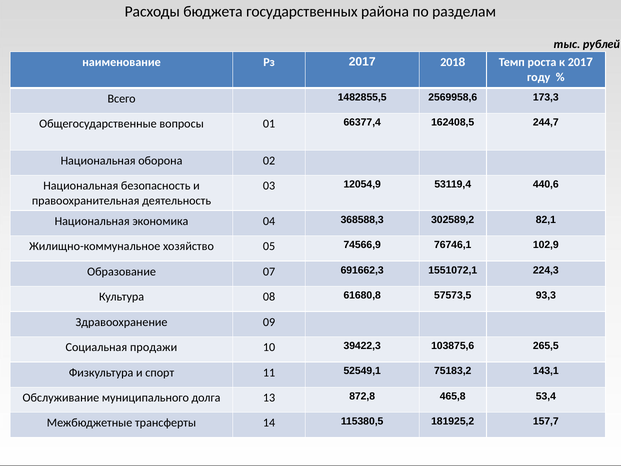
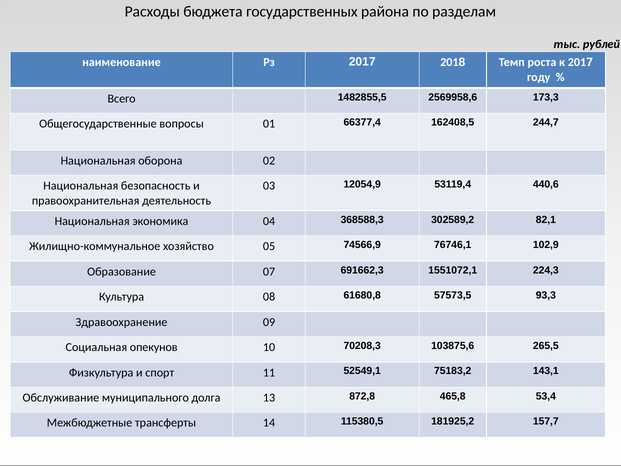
продажи: продажи -> опекунов
39422,3: 39422,3 -> 70208,3
